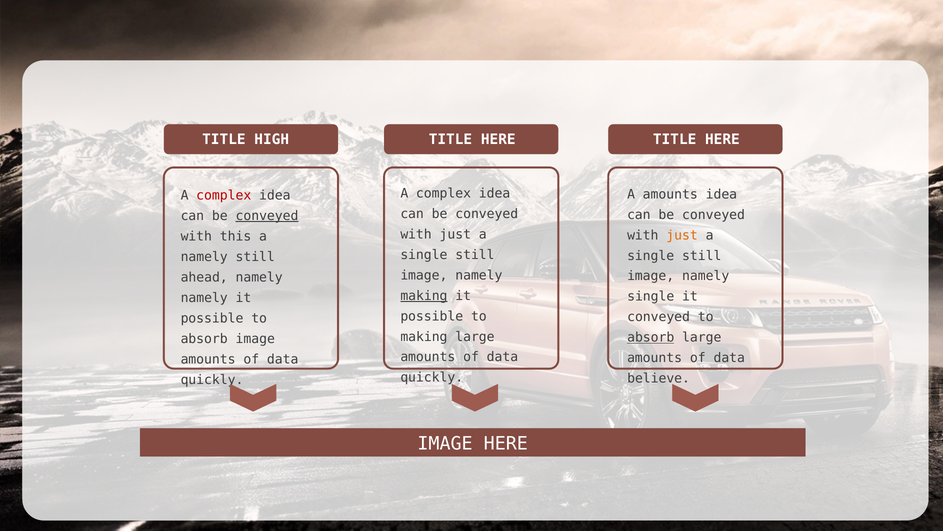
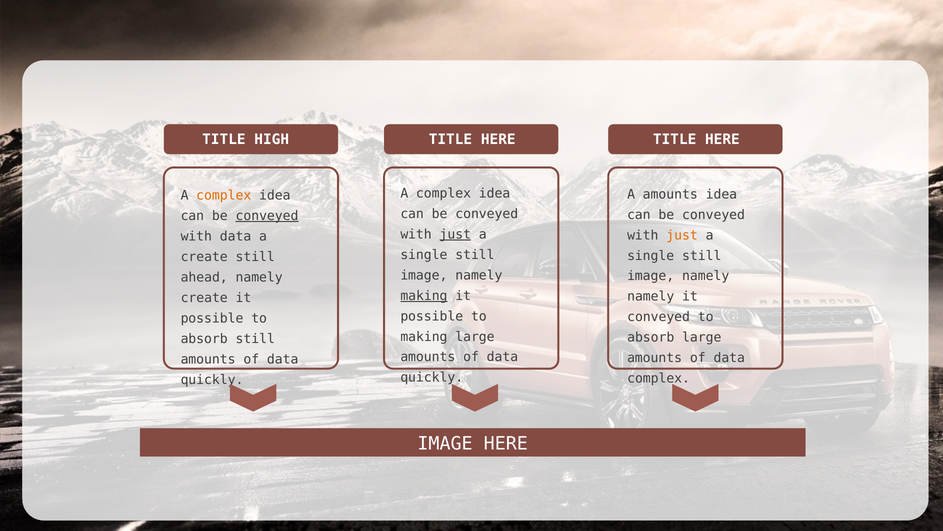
complex at (224, 195) colour: red -> orange
just at (455, 234) underline: none -> present
with this: this -> data
namely at (204, 257): namely -> create
single at (651, 296): single -> namely
namely at (204, 298): namely -> create
absorb at (651, 337) underline: present -> none
absorb image: image -> still
believe at (659, 378): believe -> complex
